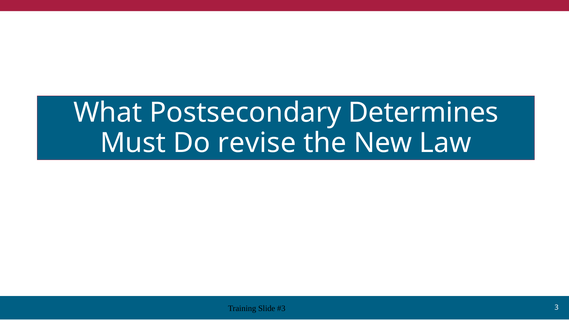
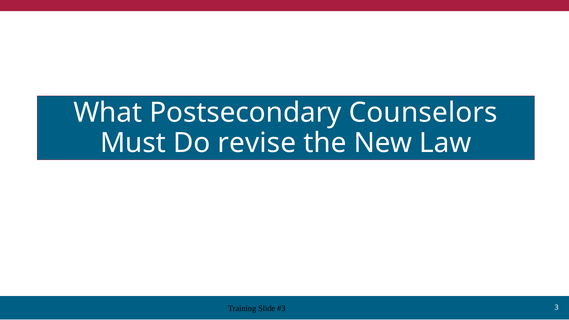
Determines: Determines -> Counselors
